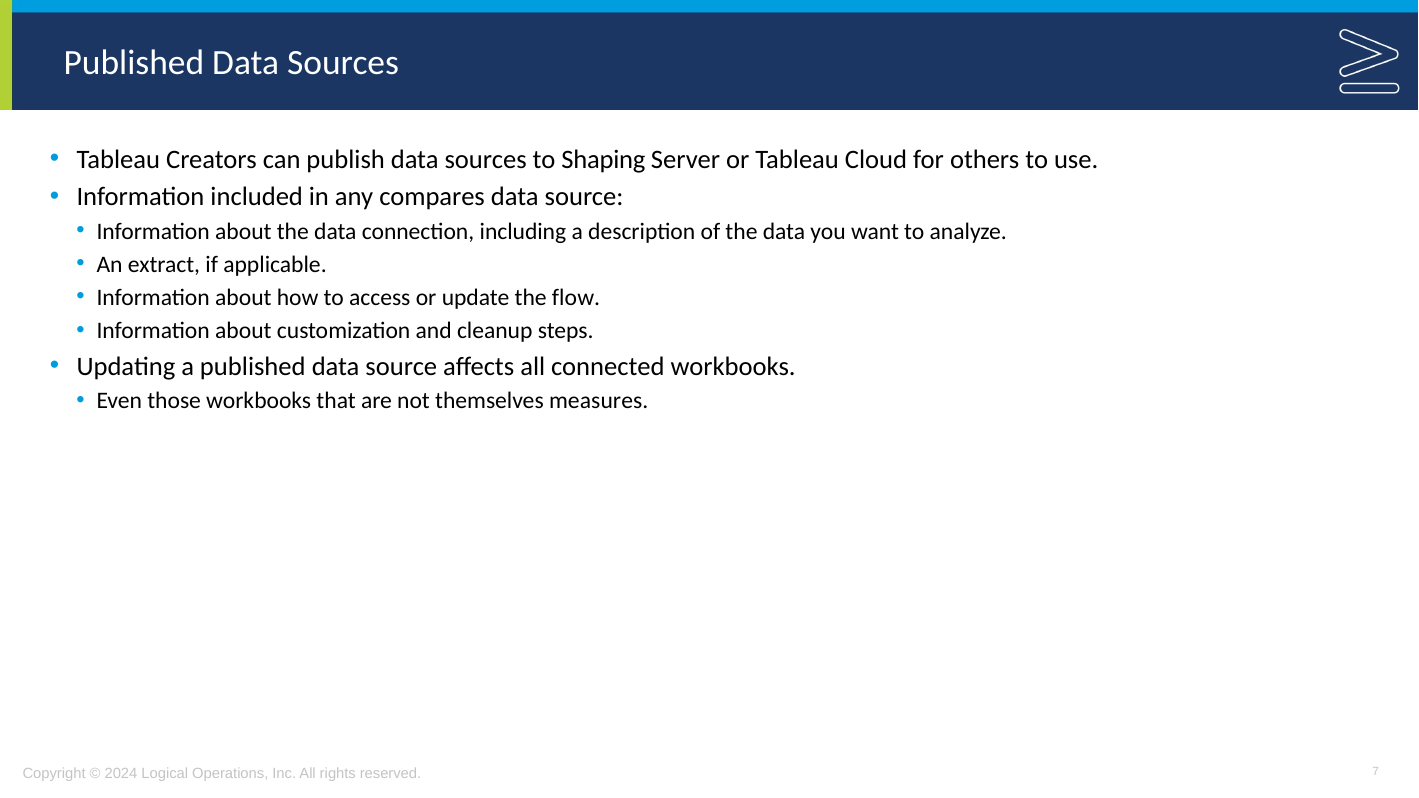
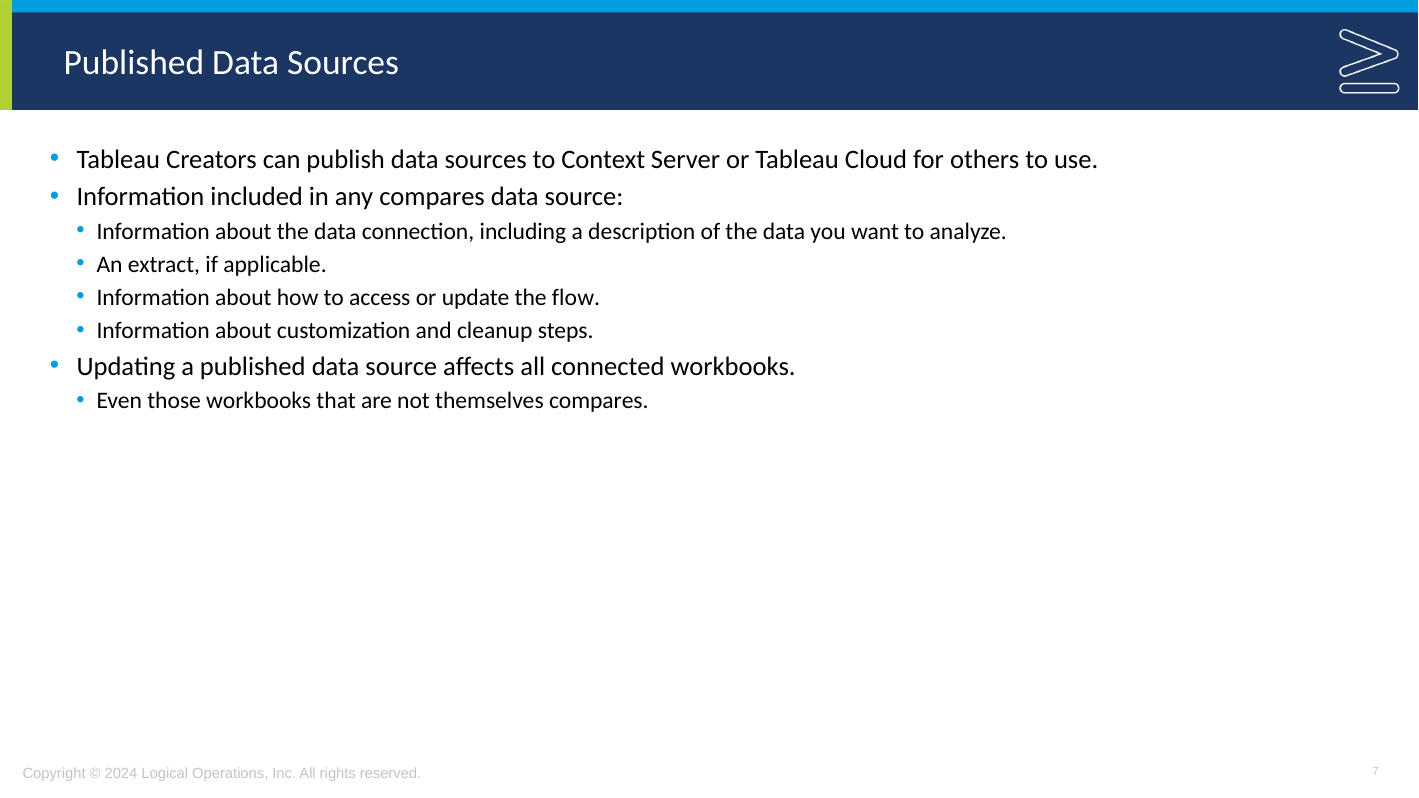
Shaping: Shaping -> Context
themselves measures: measures -> compares
